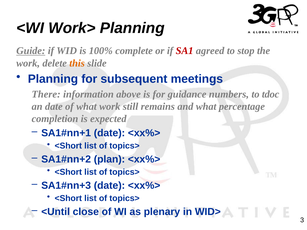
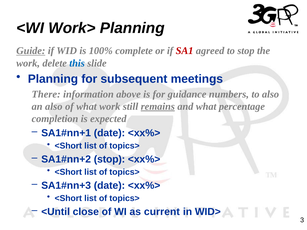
this colour: orange -> blue
to tdoc: tdoc -> also
an date: date -> also
remains underline: none -> present
plan at (109, 159): plan -> stop
plenary: plenary -> current
